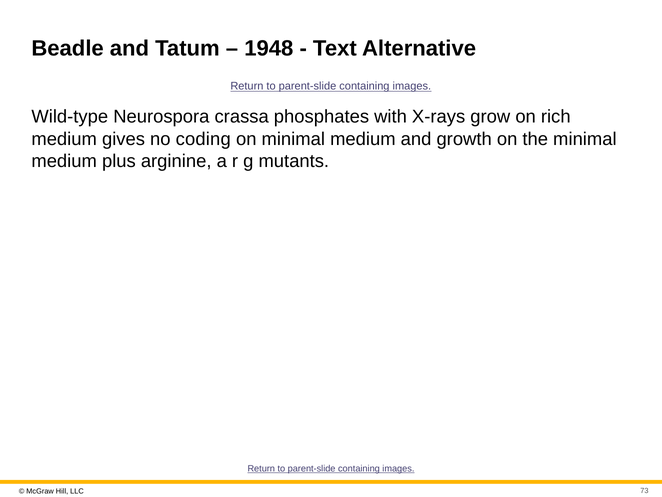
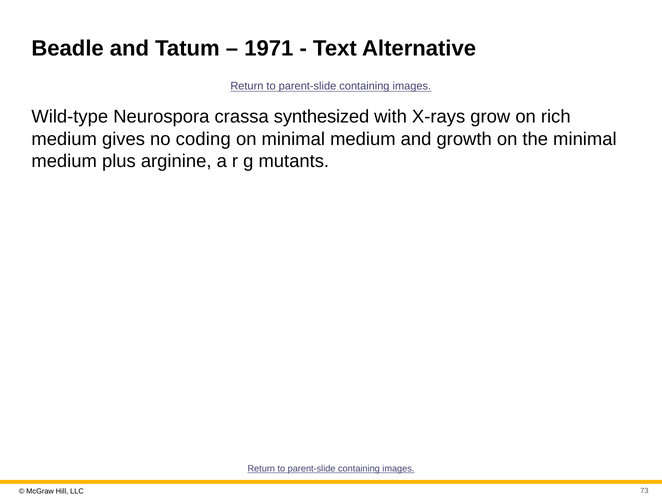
1948: 1948 -> 1971
phosphates: phosphates -> synthesized
